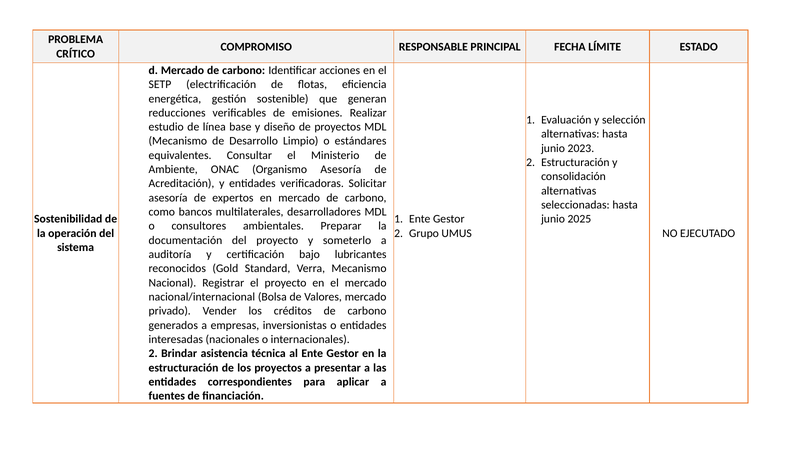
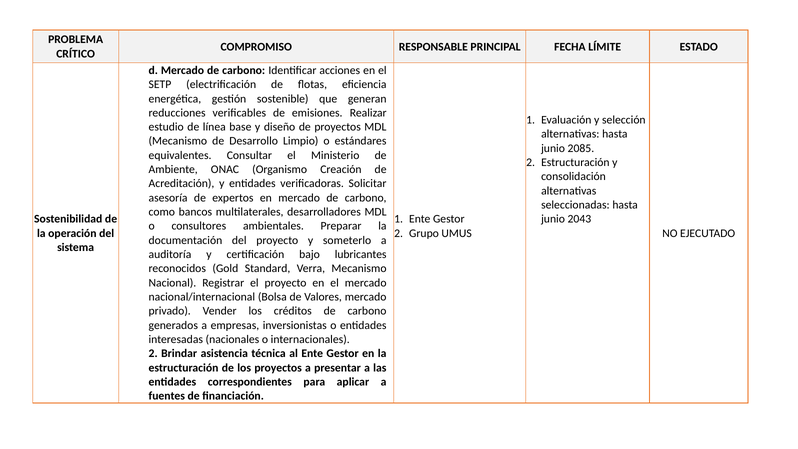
2023: 2023 -> 2085
Organismo Asesoría: Asesoría -> Creación
2025: 2025 -> 2043
